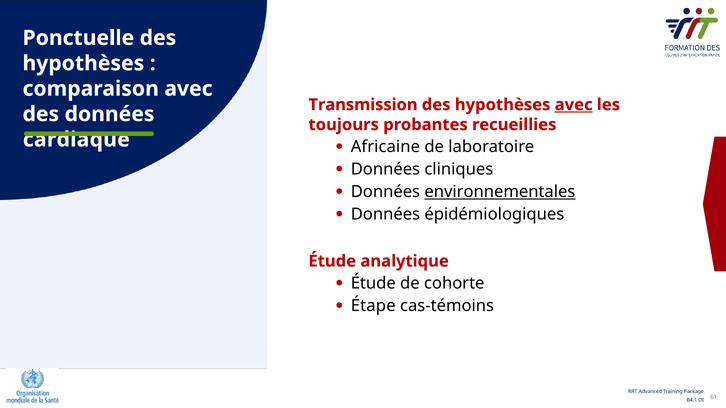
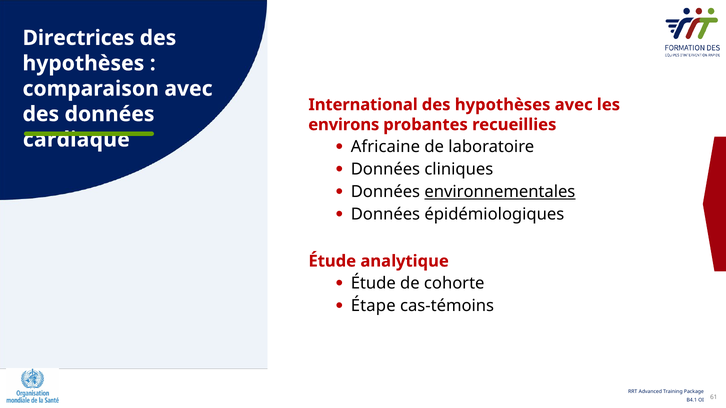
Ponctuelle: Ponctuelle -> Directrices
Transmission: Transmission -> International
avec at (574, 105) underline: present -> none
toujours: toujours -> environs
